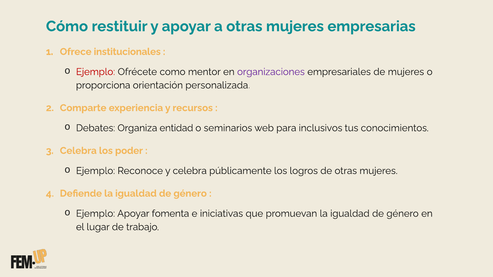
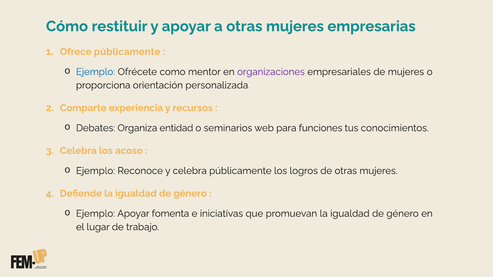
Ofrece institucionales: institucionales -> públicamente
Ejemplo at (96, 72) colour: red -> blue
inclusivos: inclusivos -> funciones
poder: poder -> acoso
